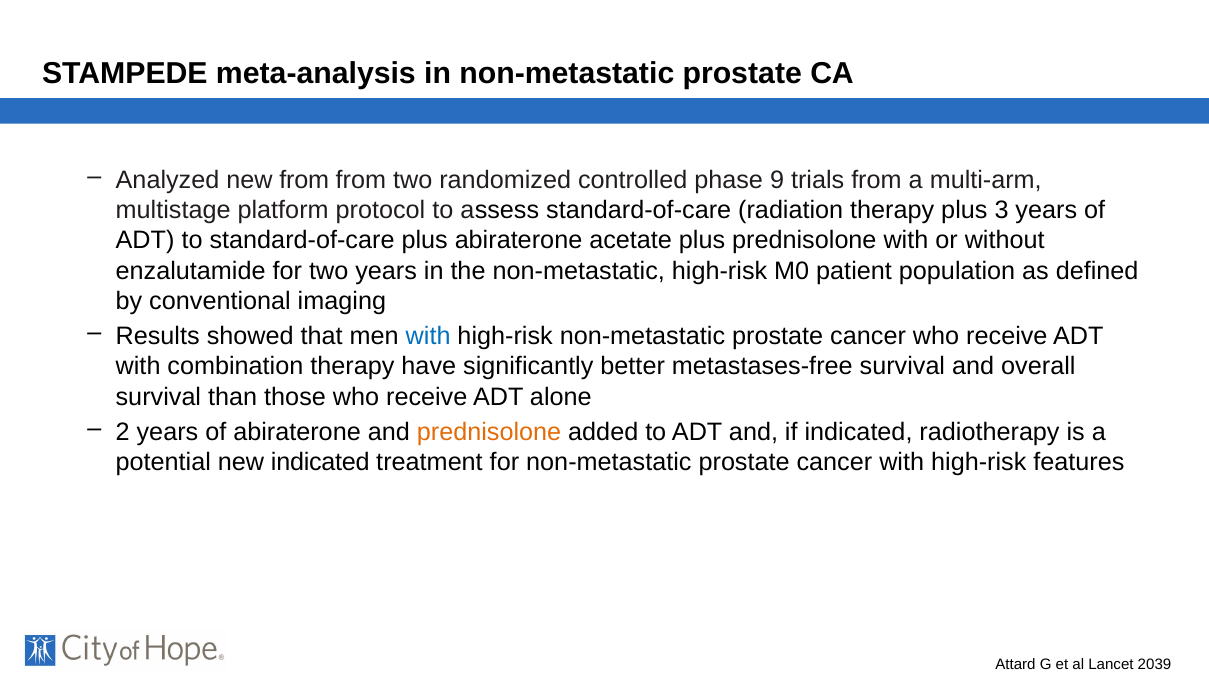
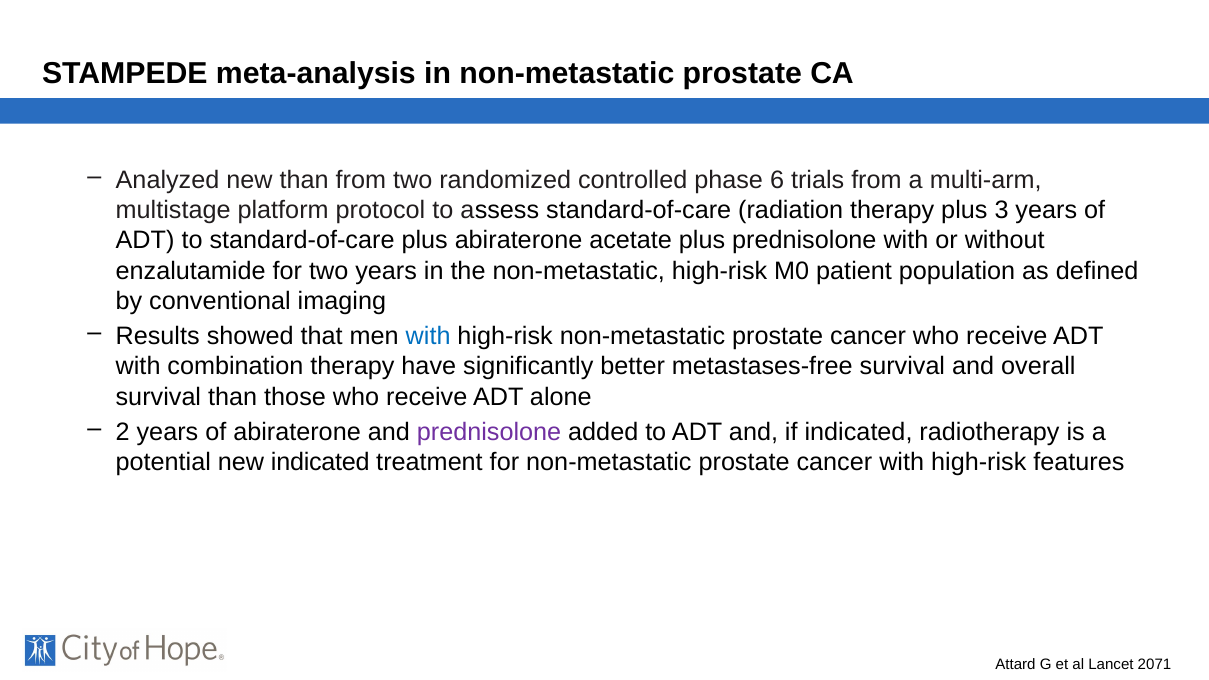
new from: from -> than
9: 9 -> 6
prednisolone at (489, 432) colour: orange -> purple
2039: 2039 -> 2071
